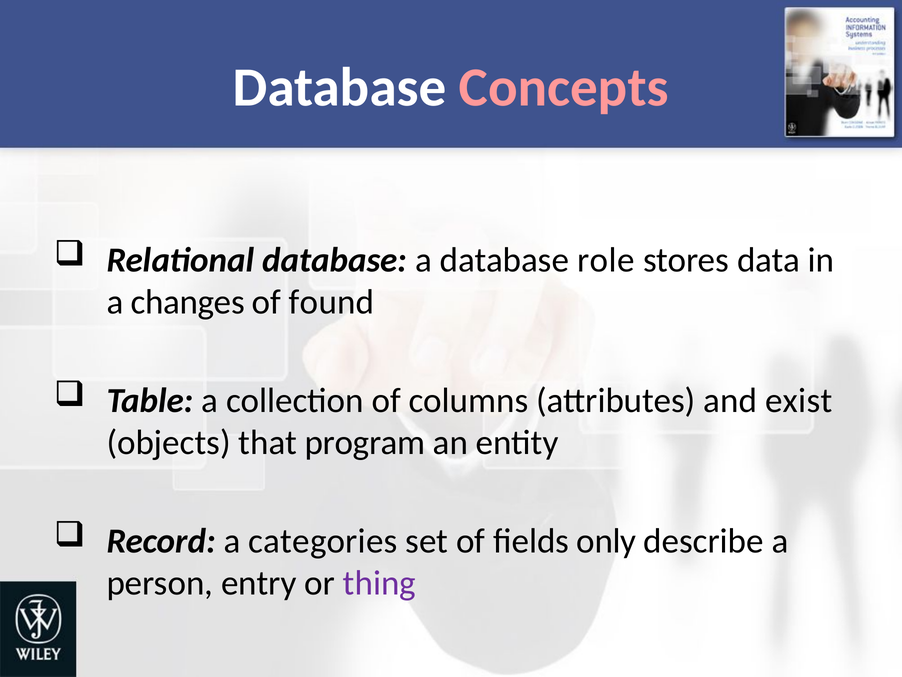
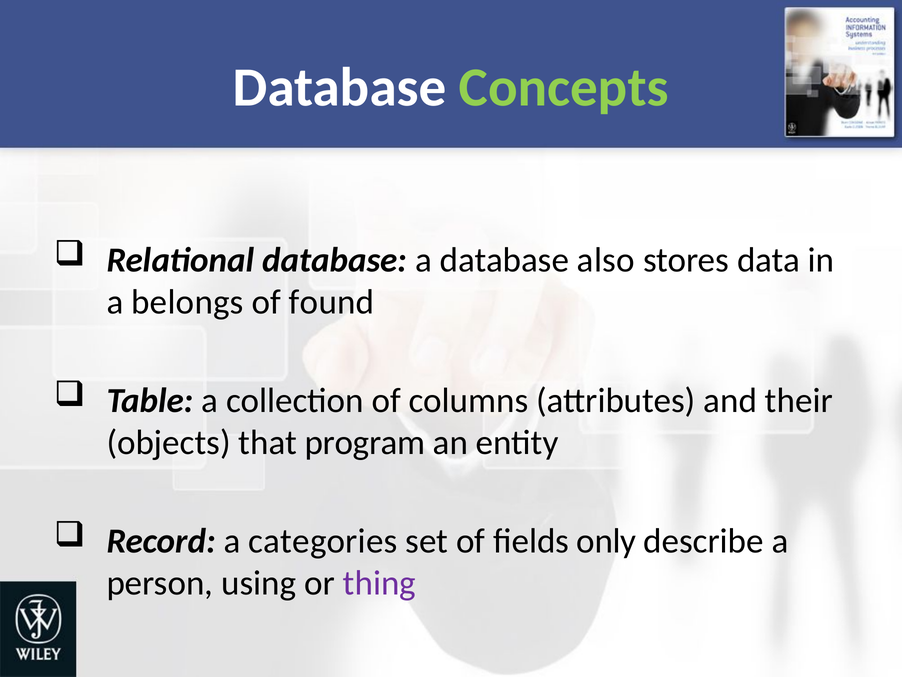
Concepts colour: pink -> light green
role: role -> also
changes: changes -> belongs
exist: exist -> their
entry: entry -> using
